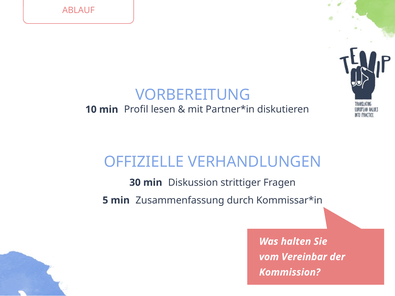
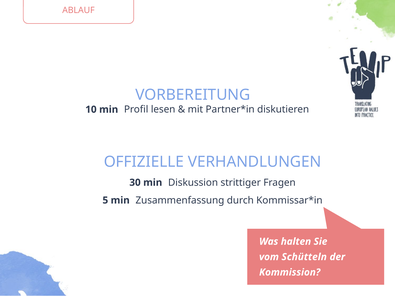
Vereinbar: Vereinbar -> Schütteln
